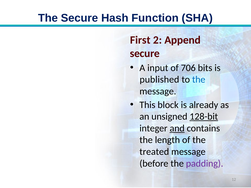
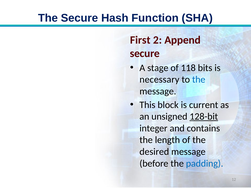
input: input -> stage
706: 706 -> 118
published: published -> necessary
already: already -> current
and underline: present -> none
treated: treated -> desired
padding colour: purple -> blue
